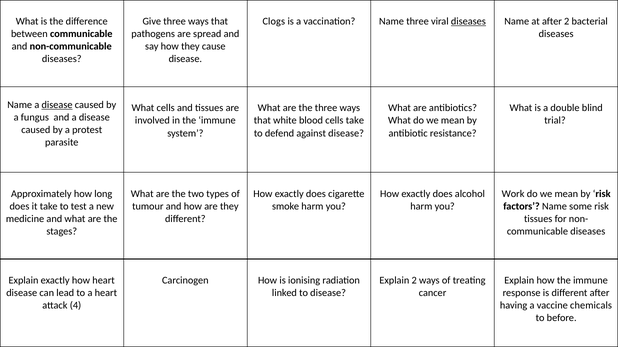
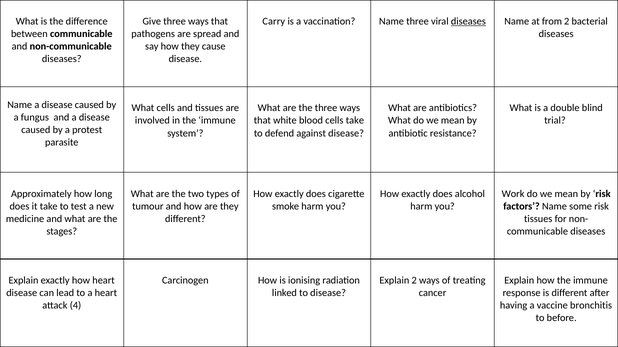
Clogs: Clogs -> Carry
at after: after -> from
disease at (57, 105) underline: present -> none
chemicals: chemicals -> bronchitis
